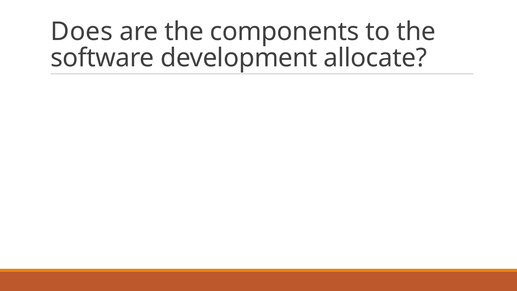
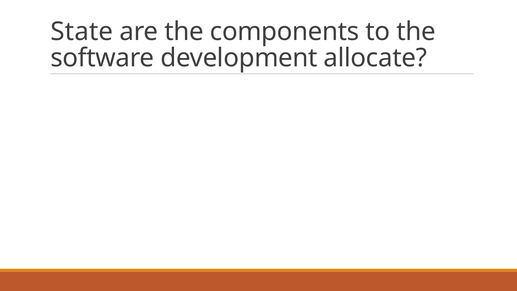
Does: Does -> State
